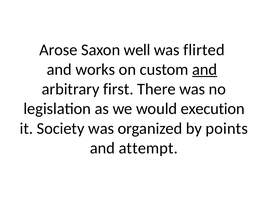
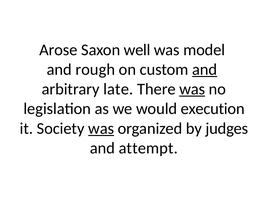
flirted: flirted -> model
works: works -> rough
first: first -> late
was at (192, 89) underline: none -> present
was at (101, 128) underline: none -> present
points: points -> judges
